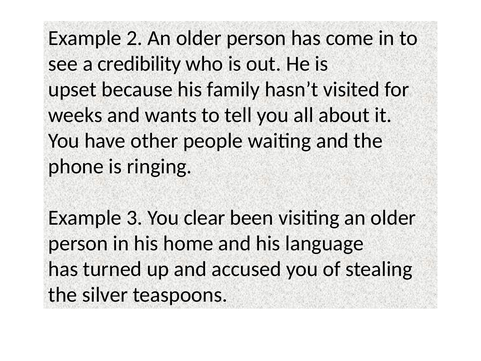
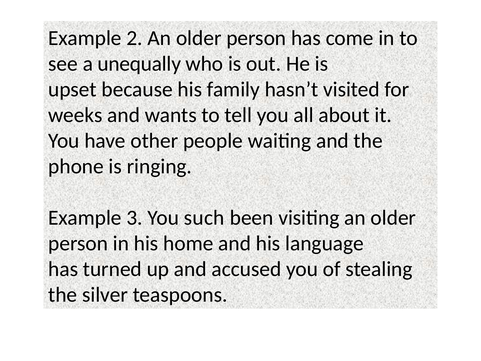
credibility: credibility -> unequally
clear: clear -> such
